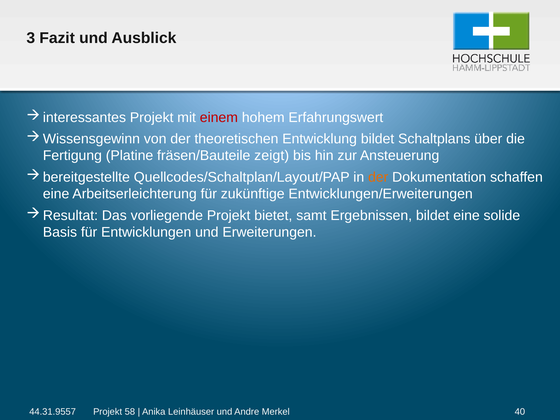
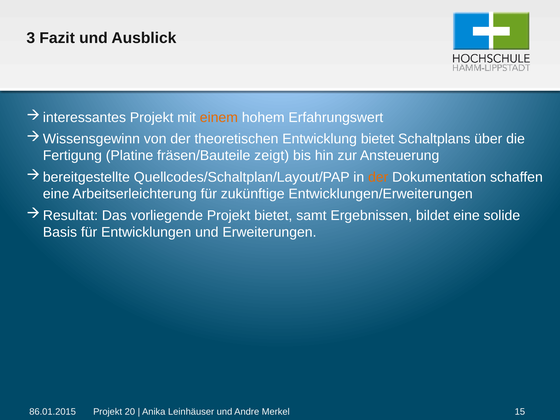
einem colour: red -> orange
Entwicklung bildet: bildet -> bietet
44.31.9557: 44.31.9557 -> 86.01.2015
58: 58 -> 20
40: 40 -> 15
